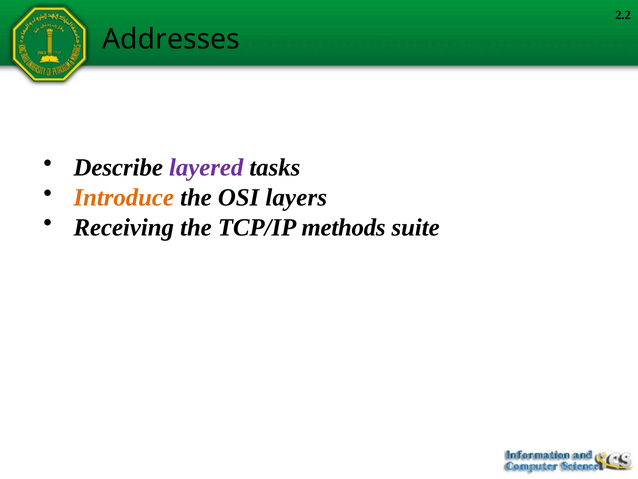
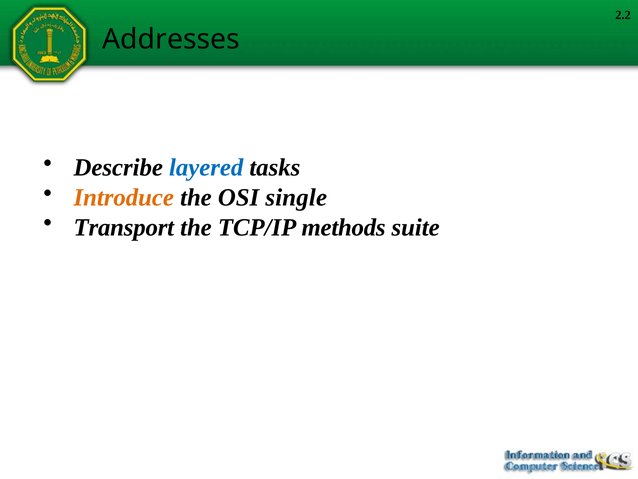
layered colour: purple -> blue
layers: layers -> single
Receiving: Receiving -> Transport
